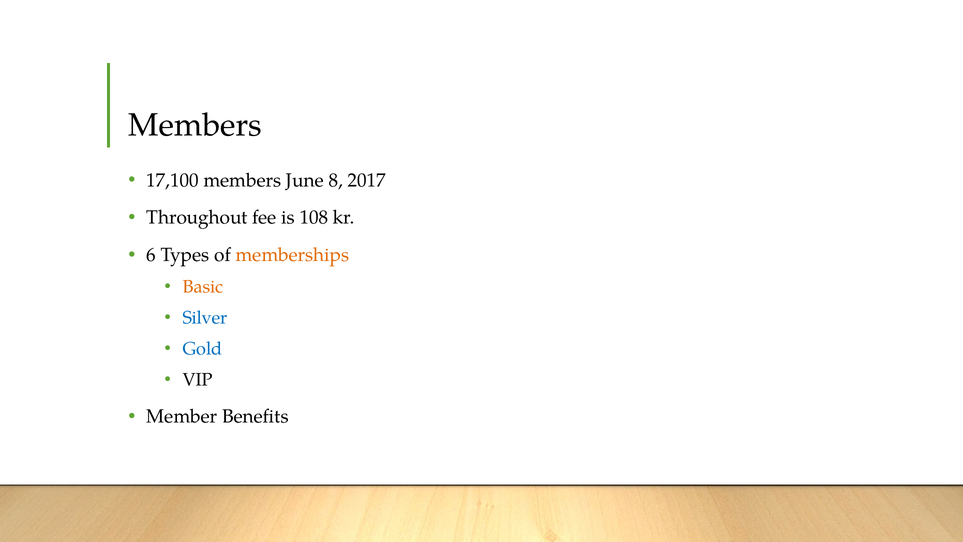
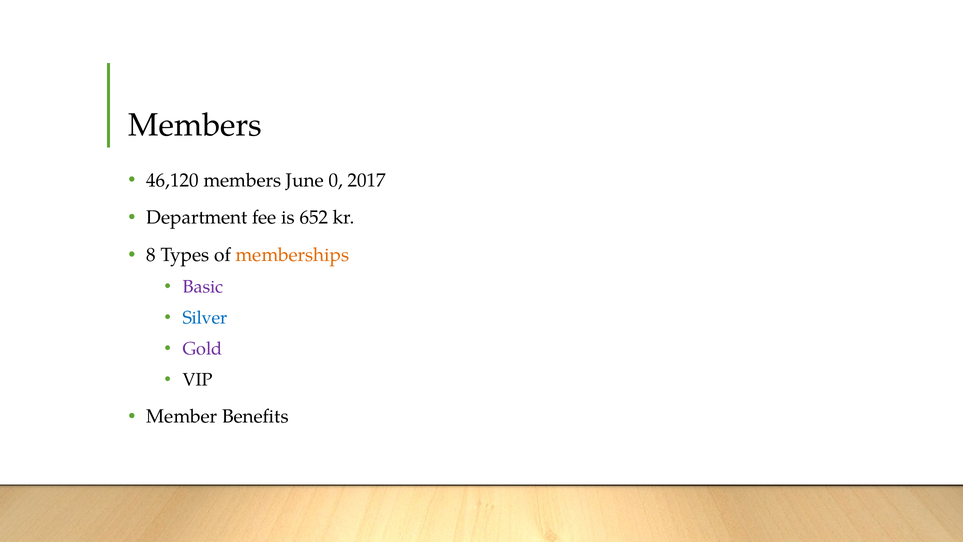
17,100: 17,100 -> 46,120
8: 8 -> 0
Throughout: Throughout -> Department
108: 108 -> 652
6: 6 -> 8
Basic colour: orange -> purple
Gold colour: blue -> purple
